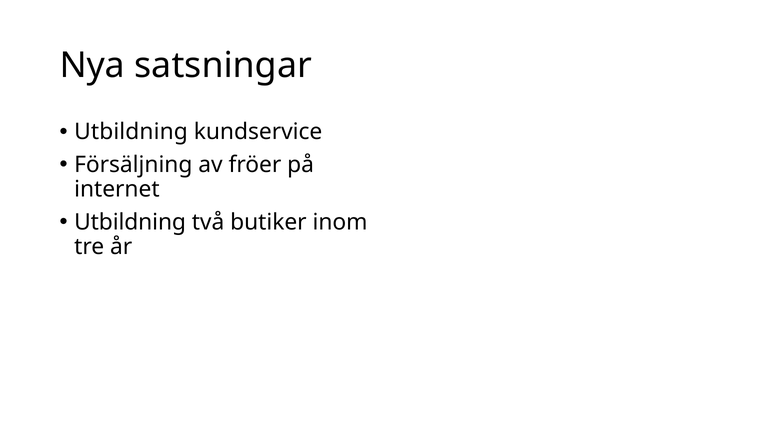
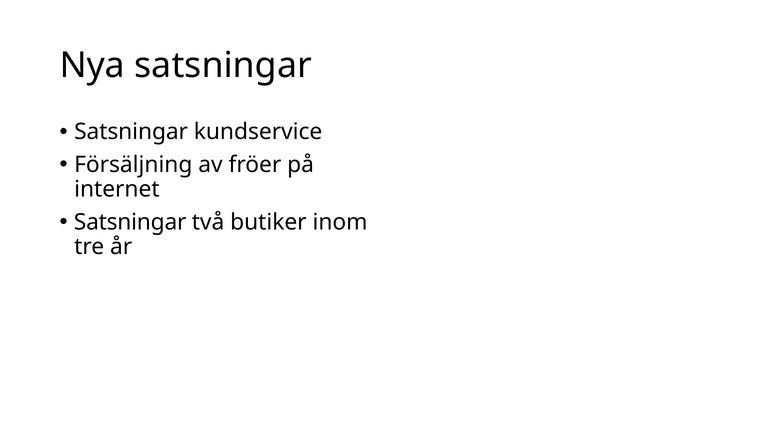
Utbildning at (131, 132): Utbildning -> Satsningar
Utbildning at (130, 222): Utbildning -> Satsningar
